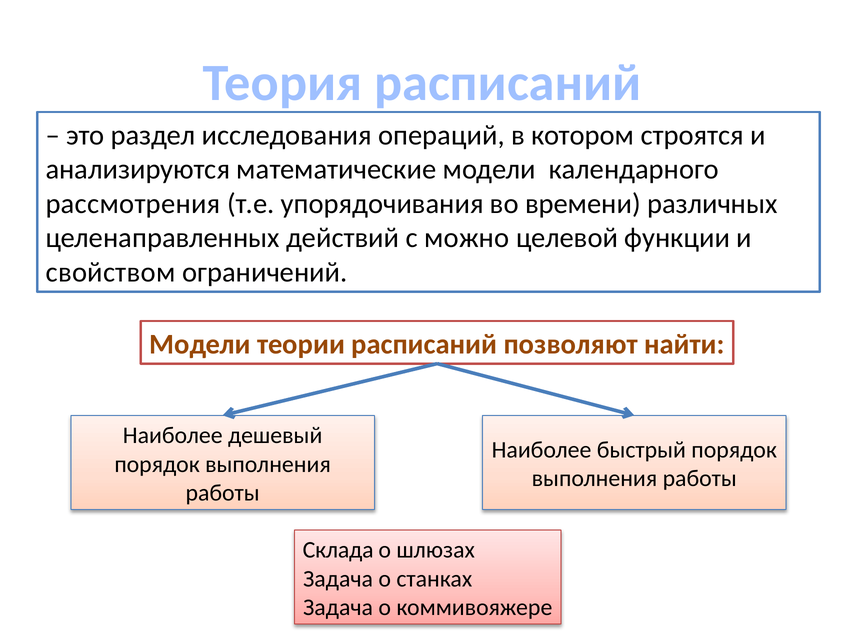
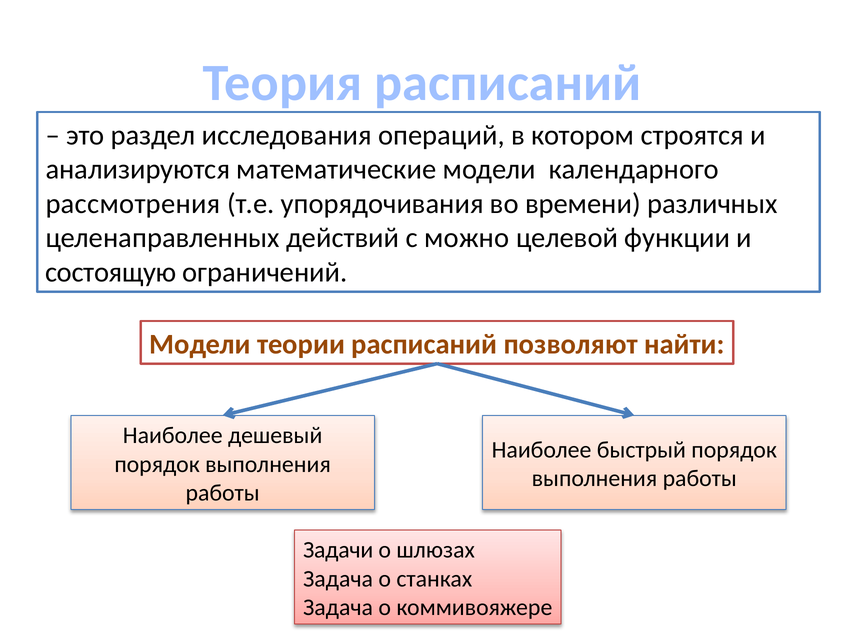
свойством: свойством -> состоящую
Склада: Склада -> Задачи
